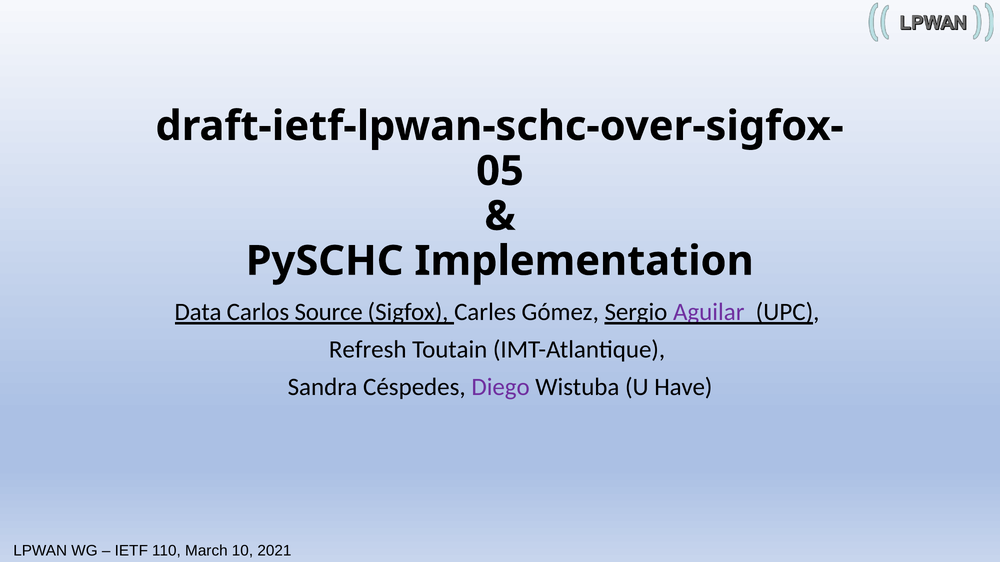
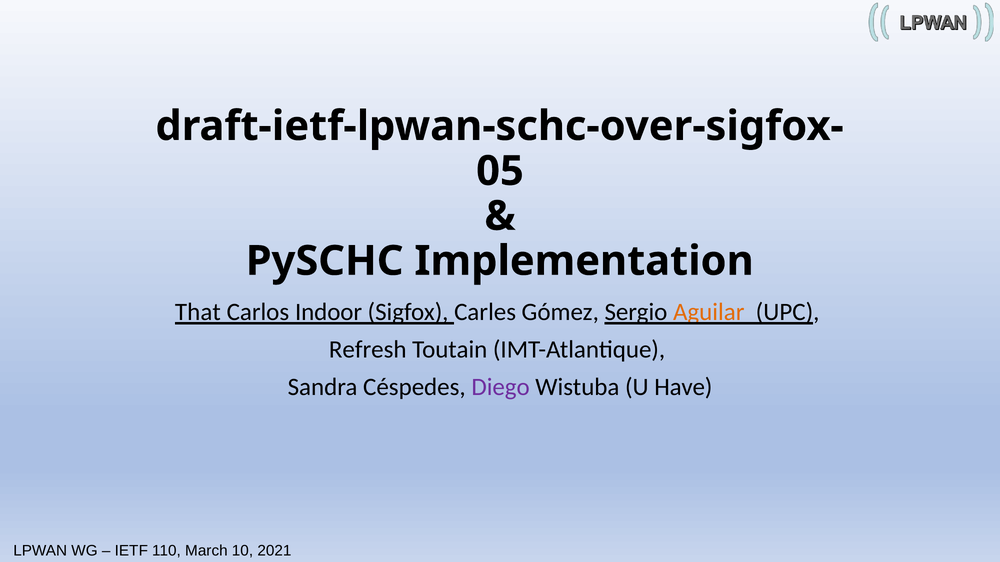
Data: Data -> That
Source: Source -> Indoor
Aguilar colour: purple -> orange
